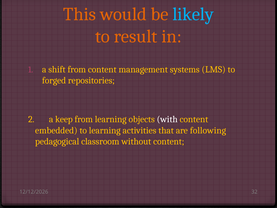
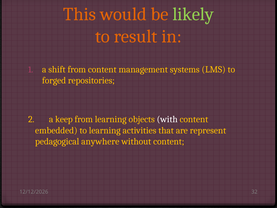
likely colour: light blue -> light green
following: following -> represent
classroom: classroom -> anywhere
